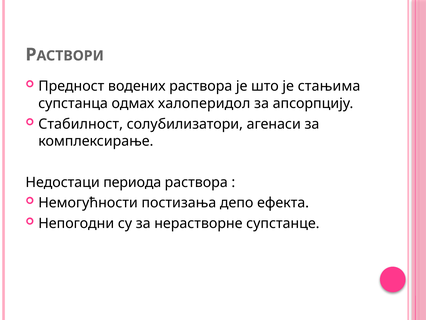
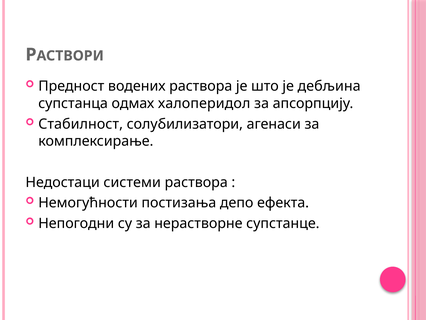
стањима: стањима -> дебљина
периода: периода -> системи
